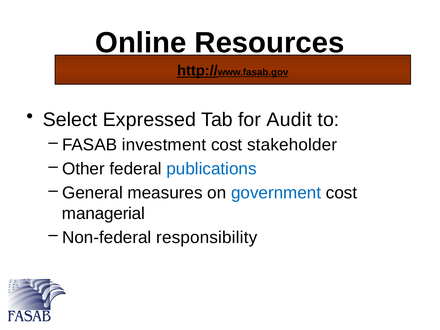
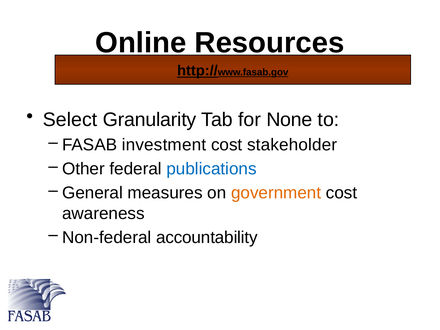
Expressed: Expressed -> Granularity
Audit: Audit -> None
government colour: blue -> orange
managerial: managerial -> awareness
responsibility: responsibility -> accountability
